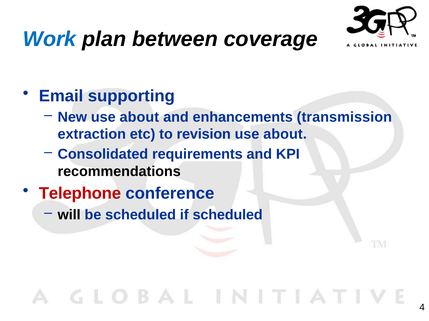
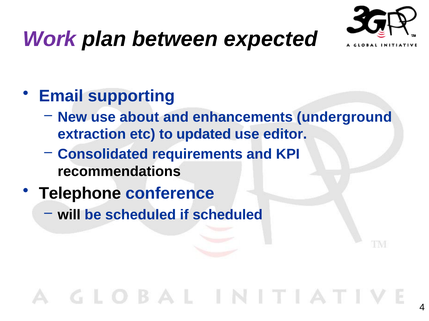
Work colour: blue -> purple
coverage: coverage -> expected
transmission: transmission -> underground
revision: revision -> updated
about at (285, 135): about -> editor
Telephone colour: red -> black
